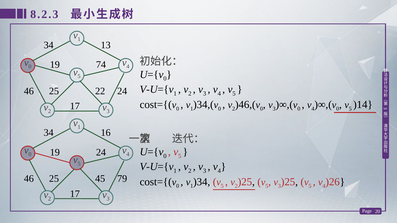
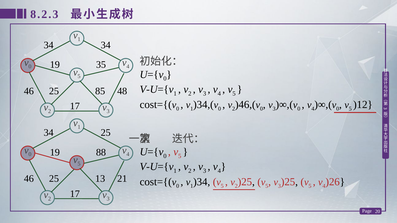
34 13: 13 -> 34
74: 74 -> 35
22: 22 -> 85
46 24: 24 -> 48
)14: )14 -> )12
34 16: 16 -> 25
19 24: 24 -> 88
45: 45 -> 13
79: 79 -> 21
